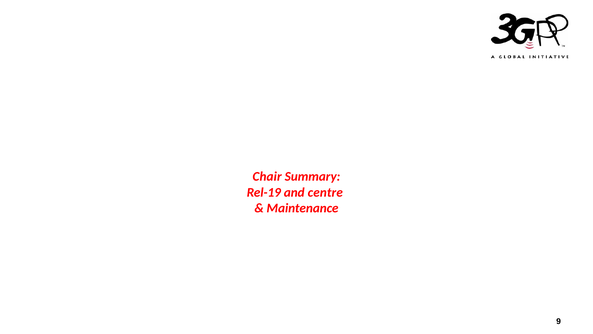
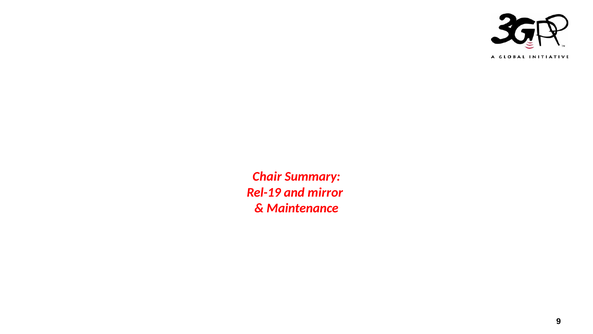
centre: centre -> mirror
